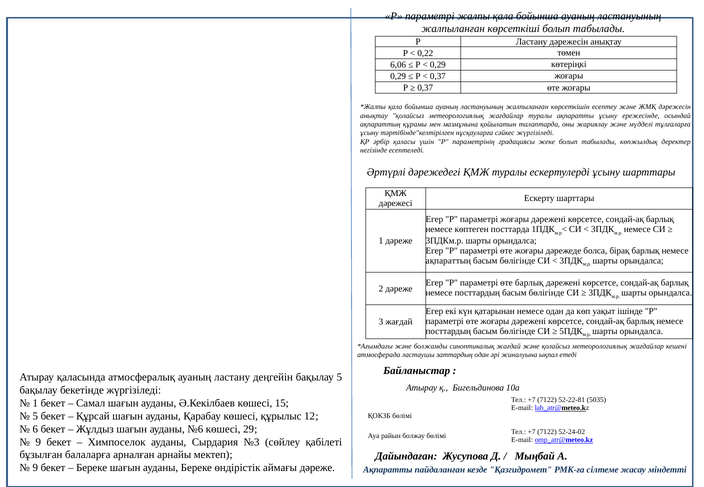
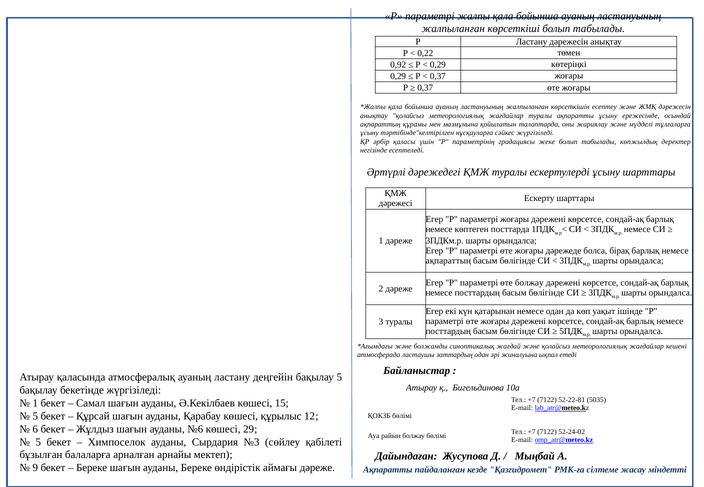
6,06: 6,06 -> 0,92
өте барлық: барлық -> болжау
3 жағдай: жағдай -> туралы
9 at (38, 442): 9 -> 5
